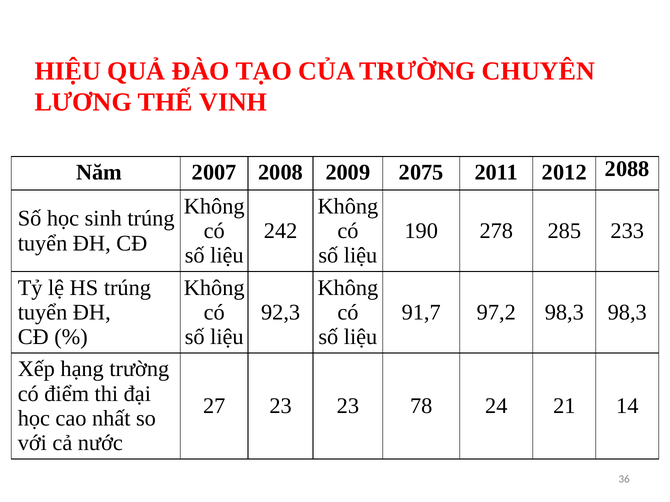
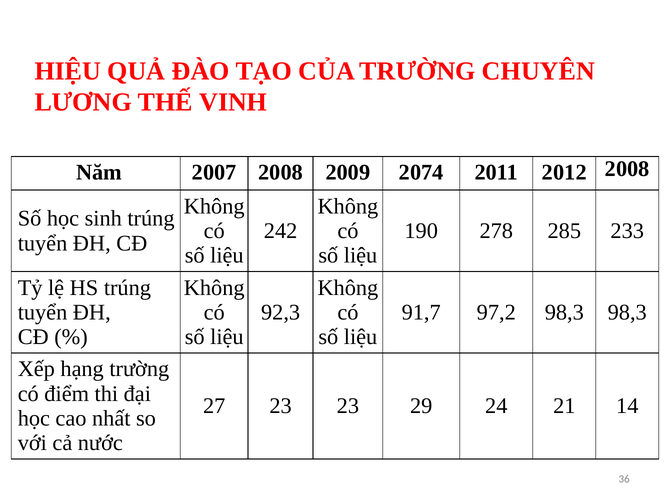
2075: 2075 -> 2074
2012 2088: 2088 -> 2008
78: 78 -> 29
